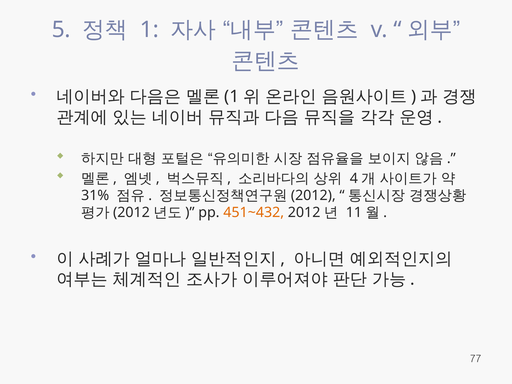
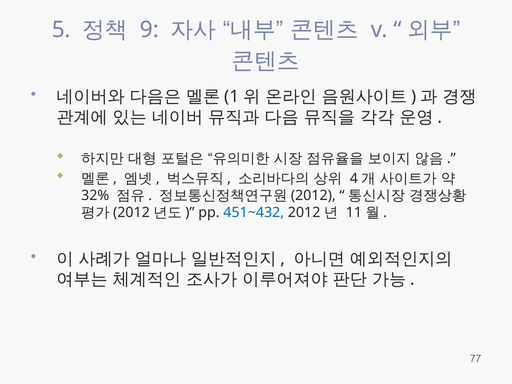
1 at (150, 30): 1 -> 9
31%: 31% -> 32%
451~432 colour: orange -> blue
